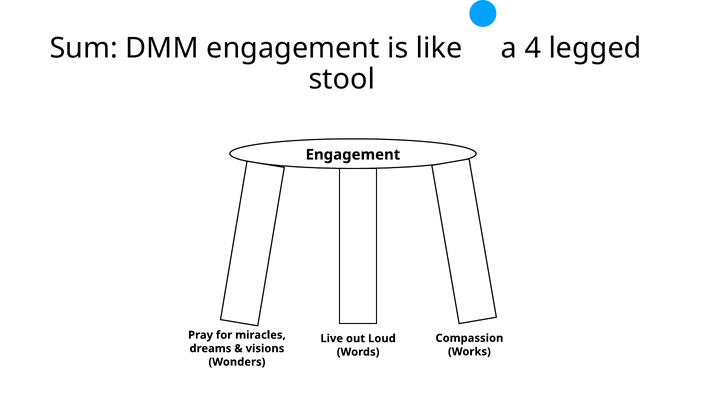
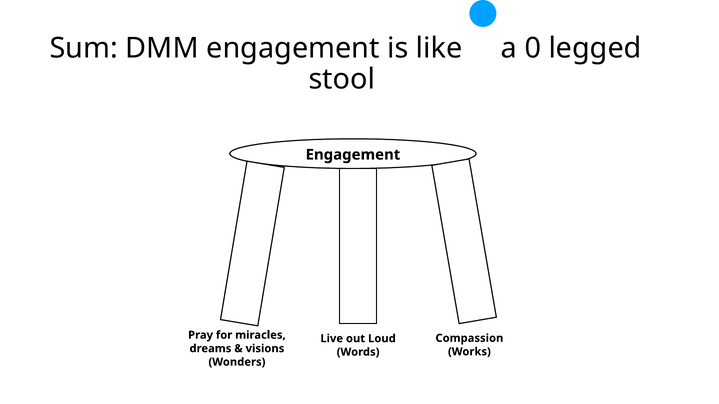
4: 4 -> 0
